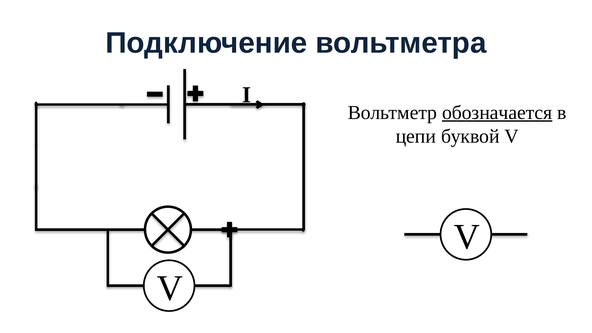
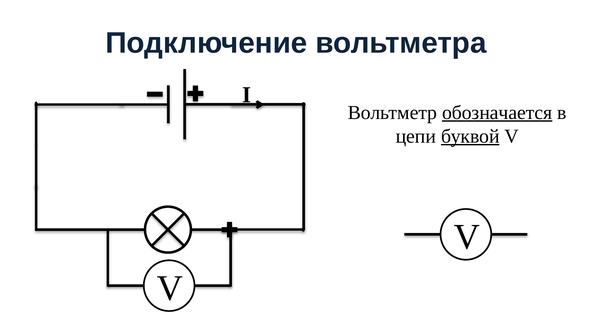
буквой underline: none -> present
